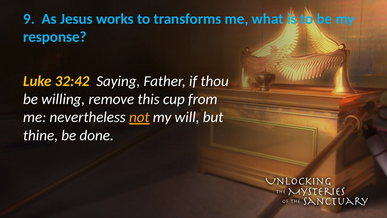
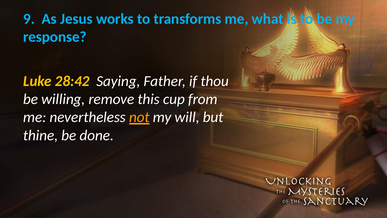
32:42: 32:42 -> 28:42
